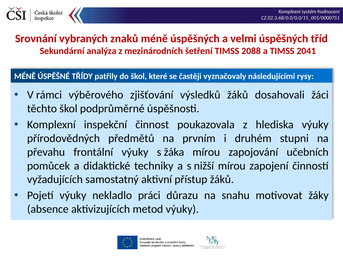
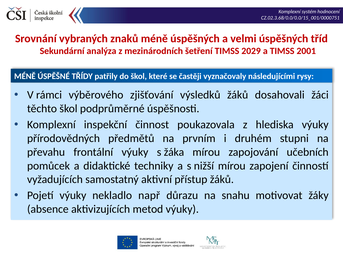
2088: 2088 -> 2029
2041: 2041 -> 2001
práci: práci -> např
